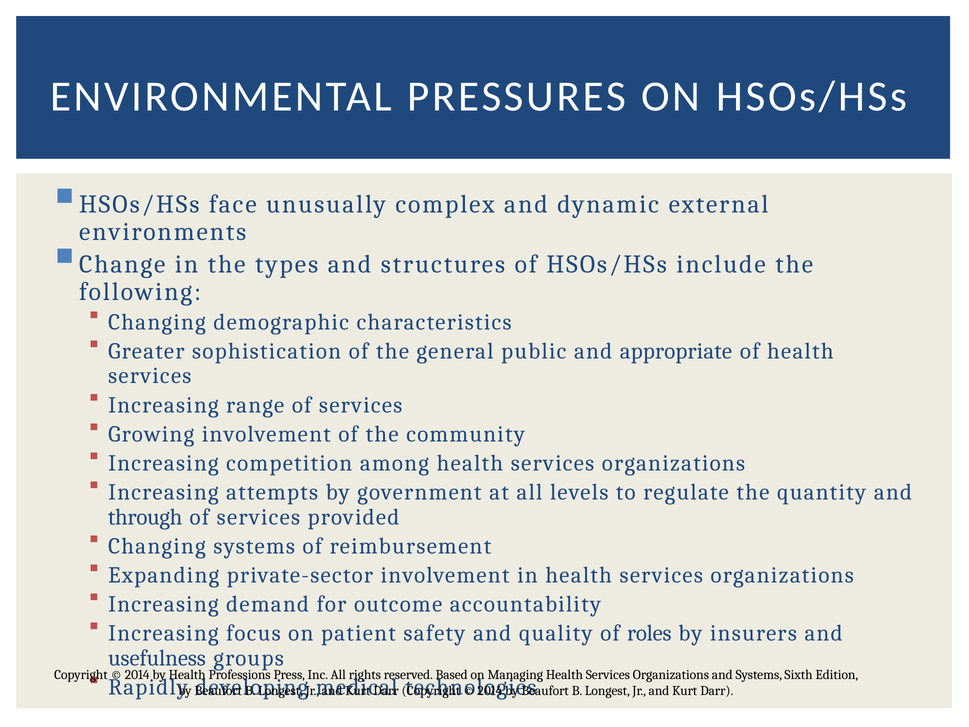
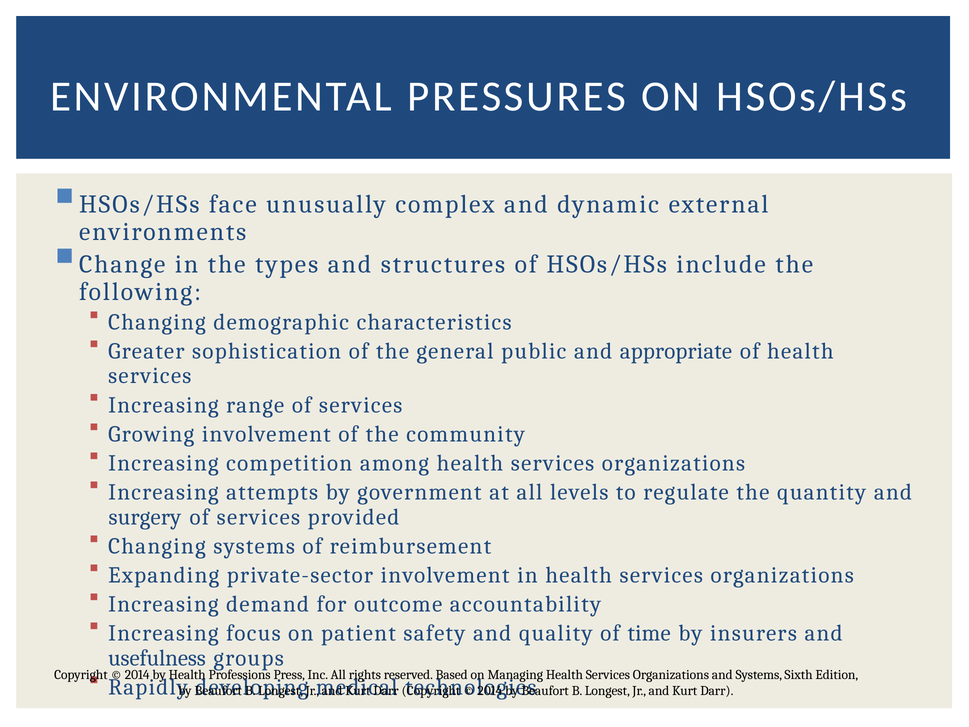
through: through -> surgery
roles: roles -> time
